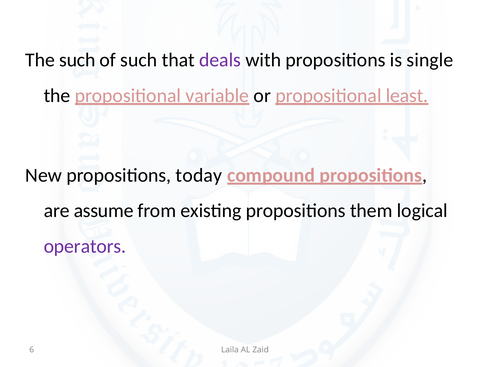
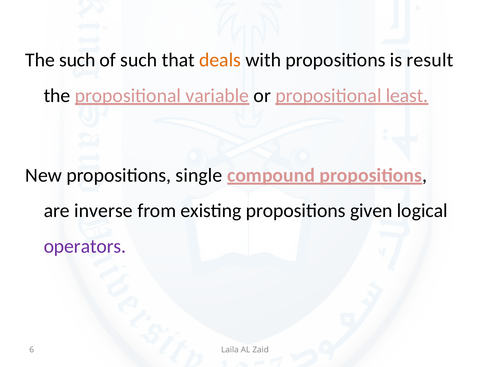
deals colour: purple -> orange
single: single -> result
today: today -> single
assume: assume -> inverse
them: them -> given
